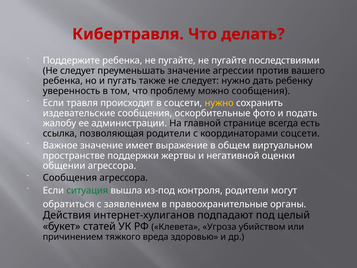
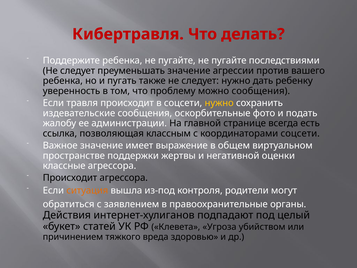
позволяющая родители: родители -> классным
общении: общении -> классные
Сообщения at (70, 178): Сообщения -> Происходит
ситуация colour: green -> orange
